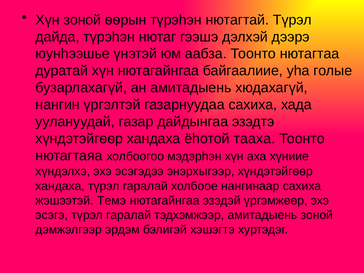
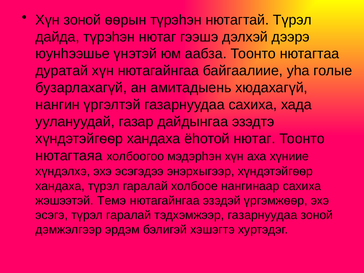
ёhотой тааха: тааха -> нютаг
тэдхэмжээр амитадыень: амитадыень -> газарнуудаа
